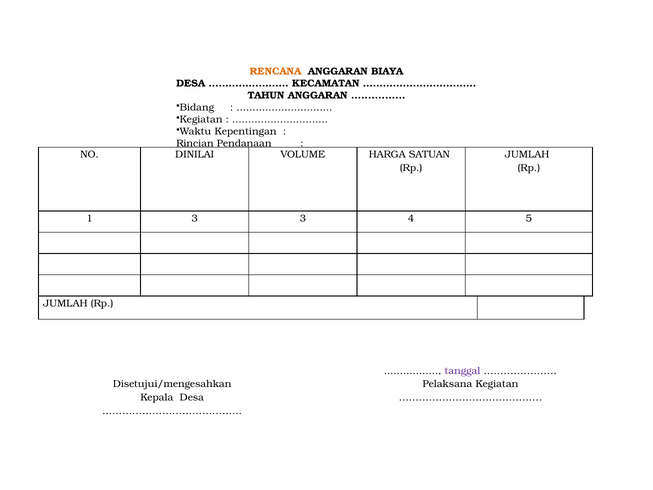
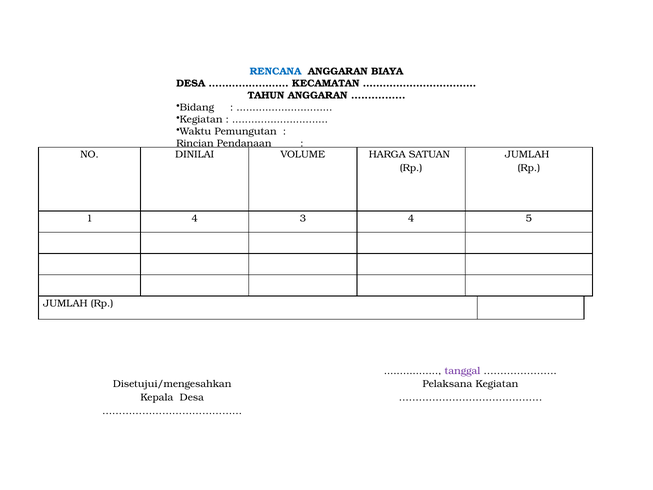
RENCANA colour: orange -> blue
Kepentingan: Kepentingan -> Pemungutan
1 3: 3 -> 4
